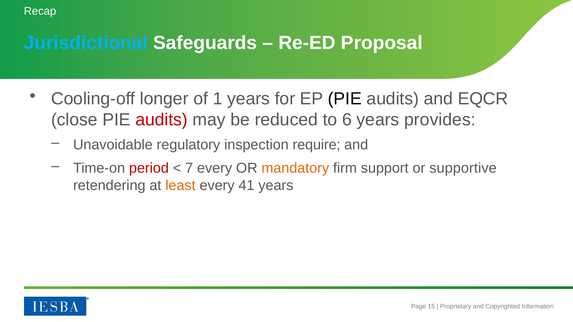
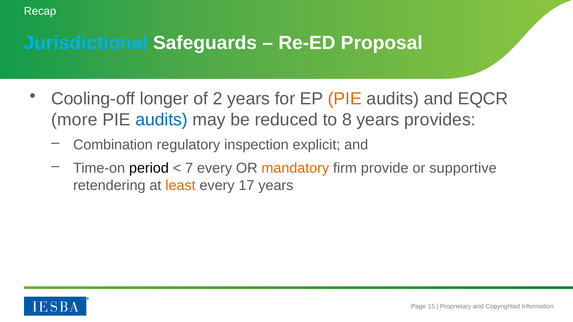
1: 1 -> 2
PIE at (345, 99) colour: black -> orange
close: close -> more
audits at (162, 120) colour: red -> blue
6: 6 -> 8
Unavoidable: Unavoidable -> Combination
require: require -> explicit
period colour: red -> black
support: support -> provide
41: 41 -> 17
